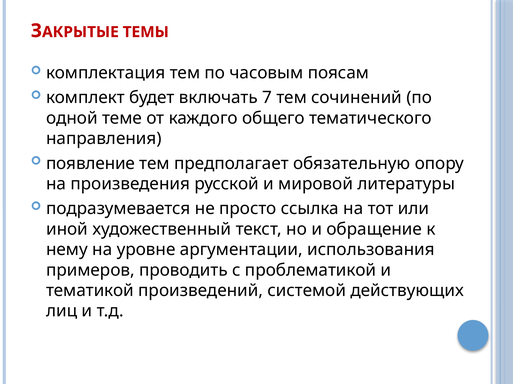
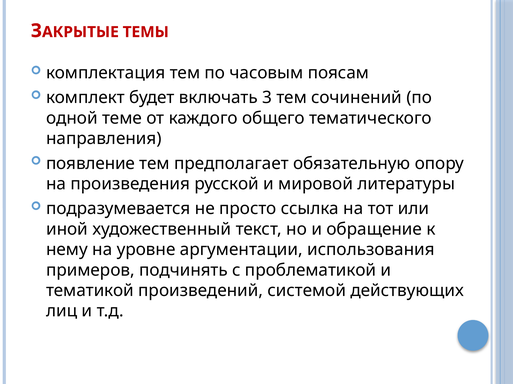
7: 7 -> 3
проводить: проводить -> подчинять
